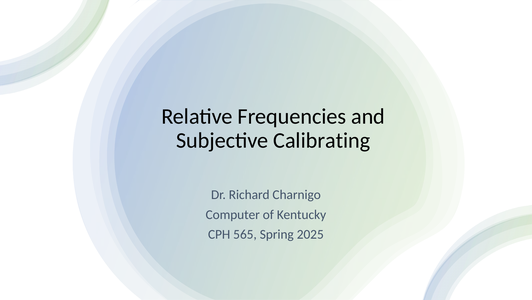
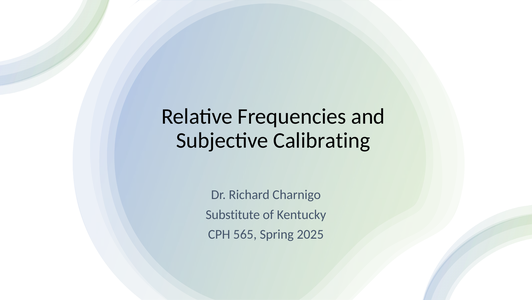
Computer: Computer -> Substitute
